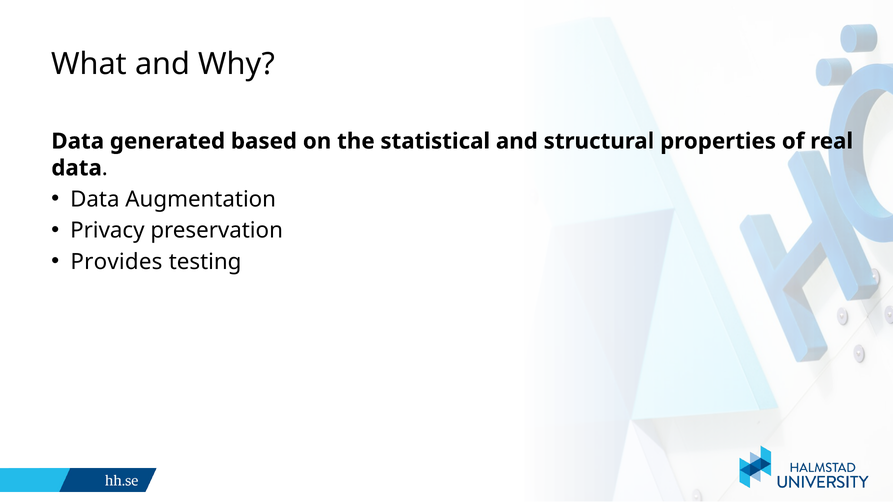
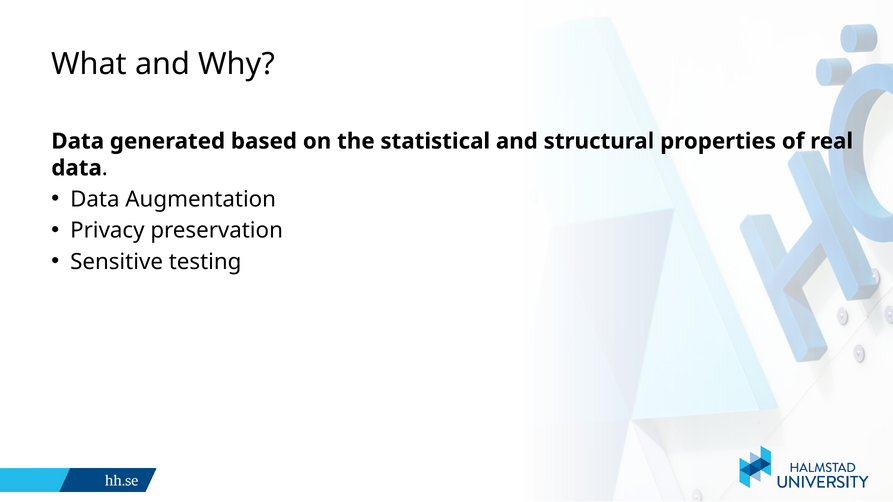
Provides: Provides -> Sensitive
